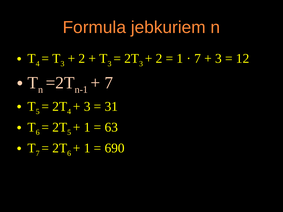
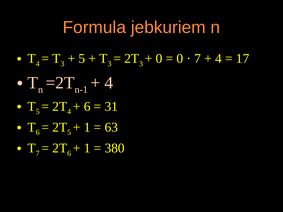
2 at (82, 59): 2 -> 5
2 at (159, 59): 2 -> 0
1 at (180, 59): 1 -> 0
3 at (218, 59): 3 -> 4
12: 12 -> 17
7 at (109, 83): 7 -> 4
3 at (87, 107): 3 -> 6
690: 690 -> 380
